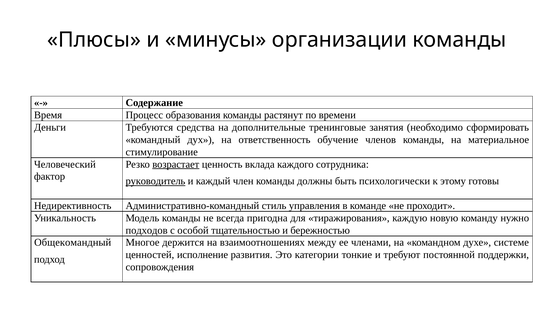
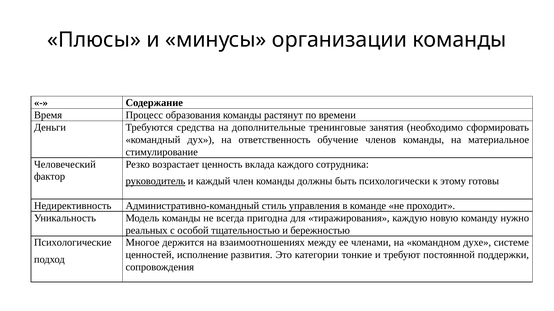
возрастает underline: present -> none
подходов: подходов -> реальных
Общекомандный: Общекомандный -> Психологические
